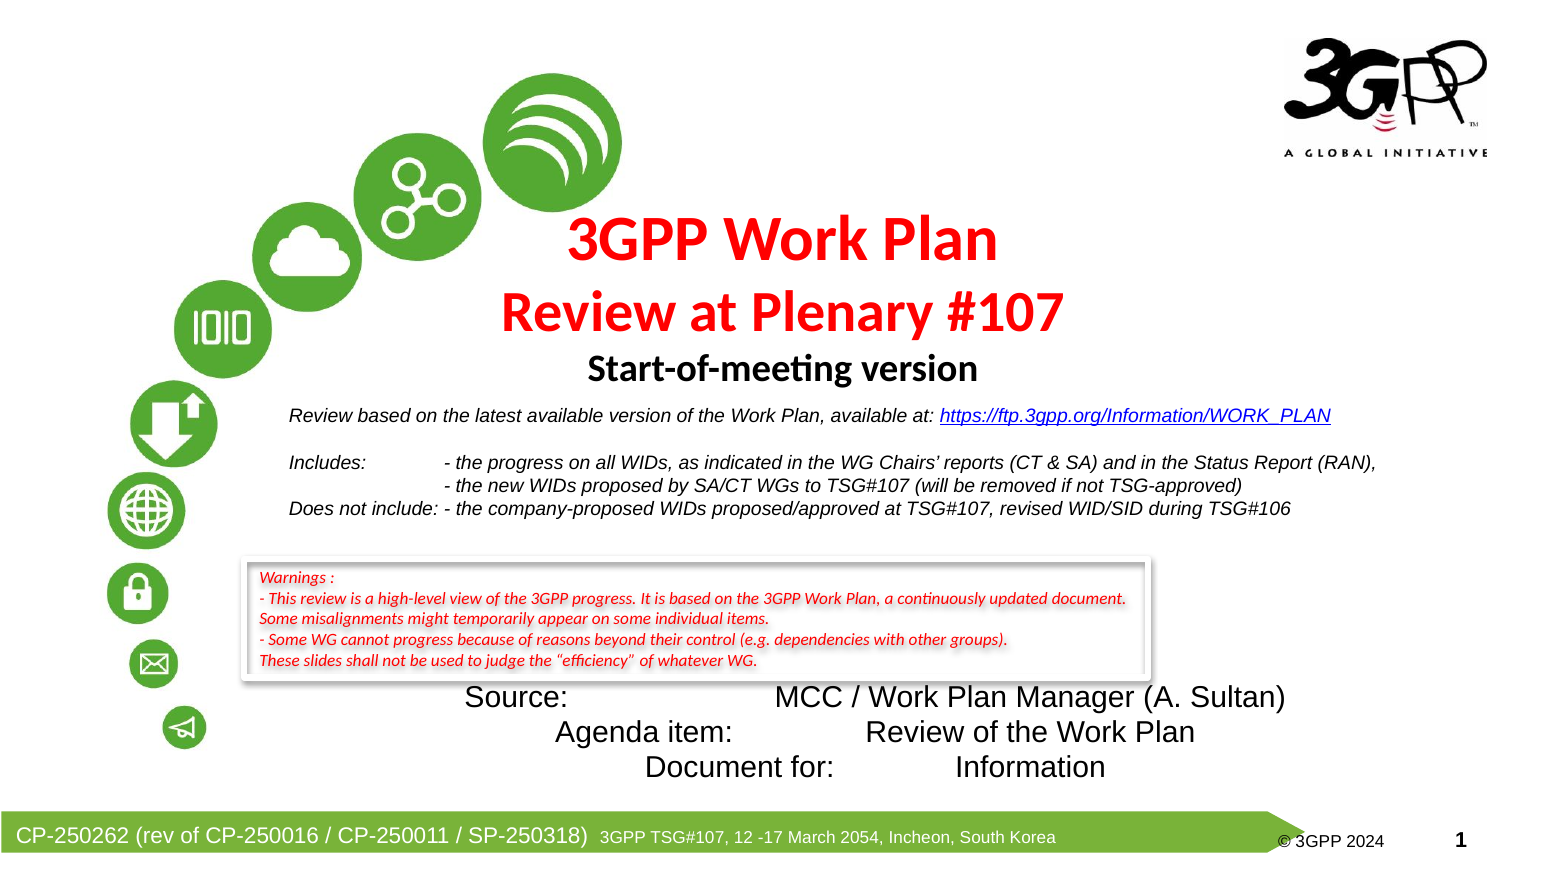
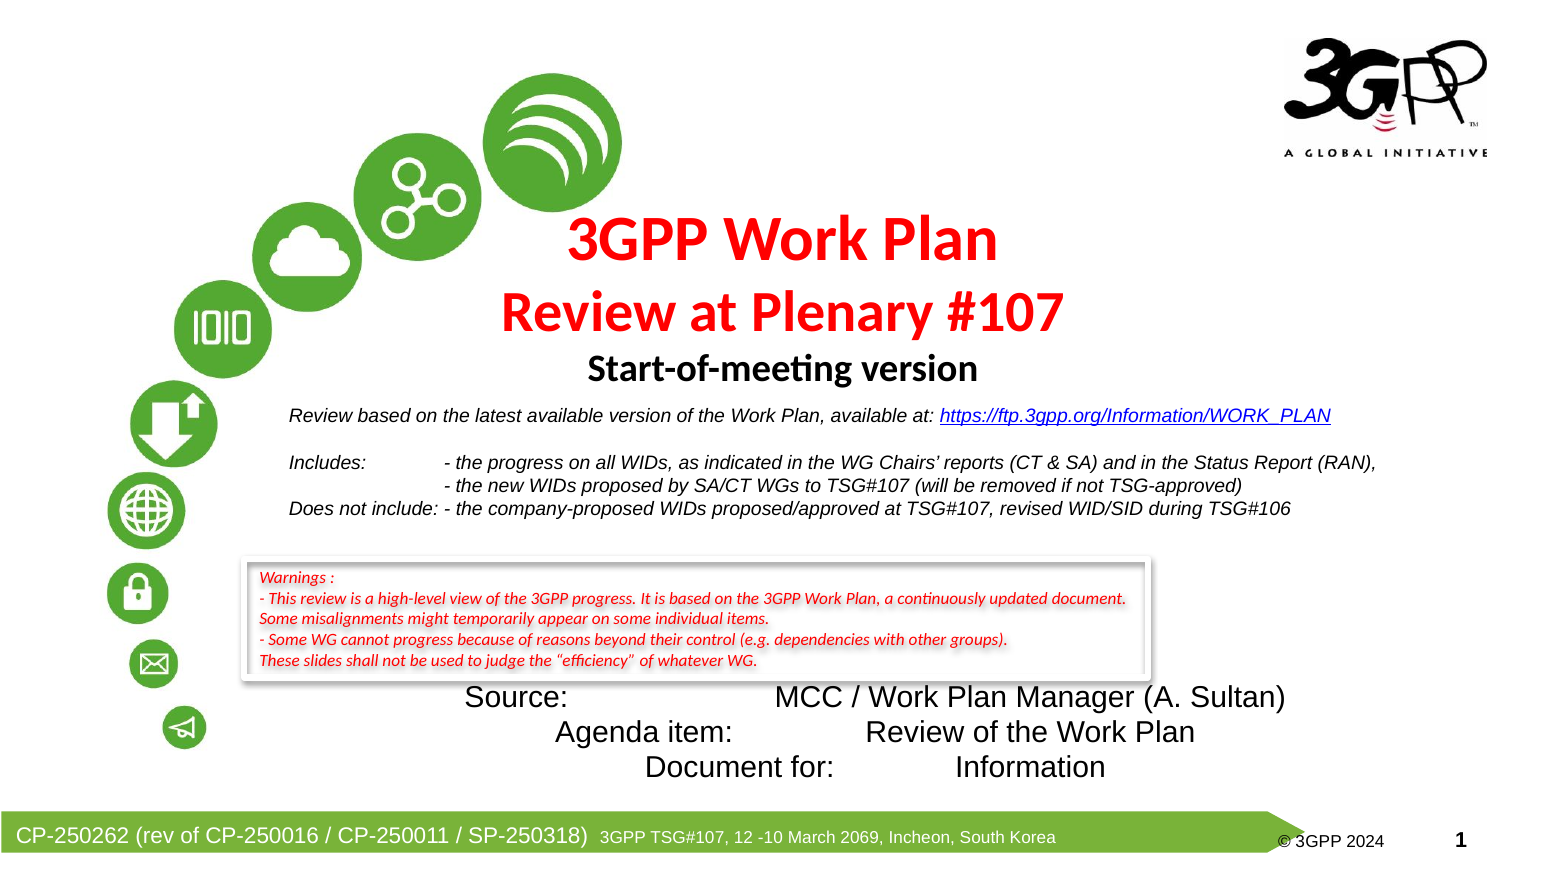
-17: -17 -> -10
2054: 2054 -> 2069
